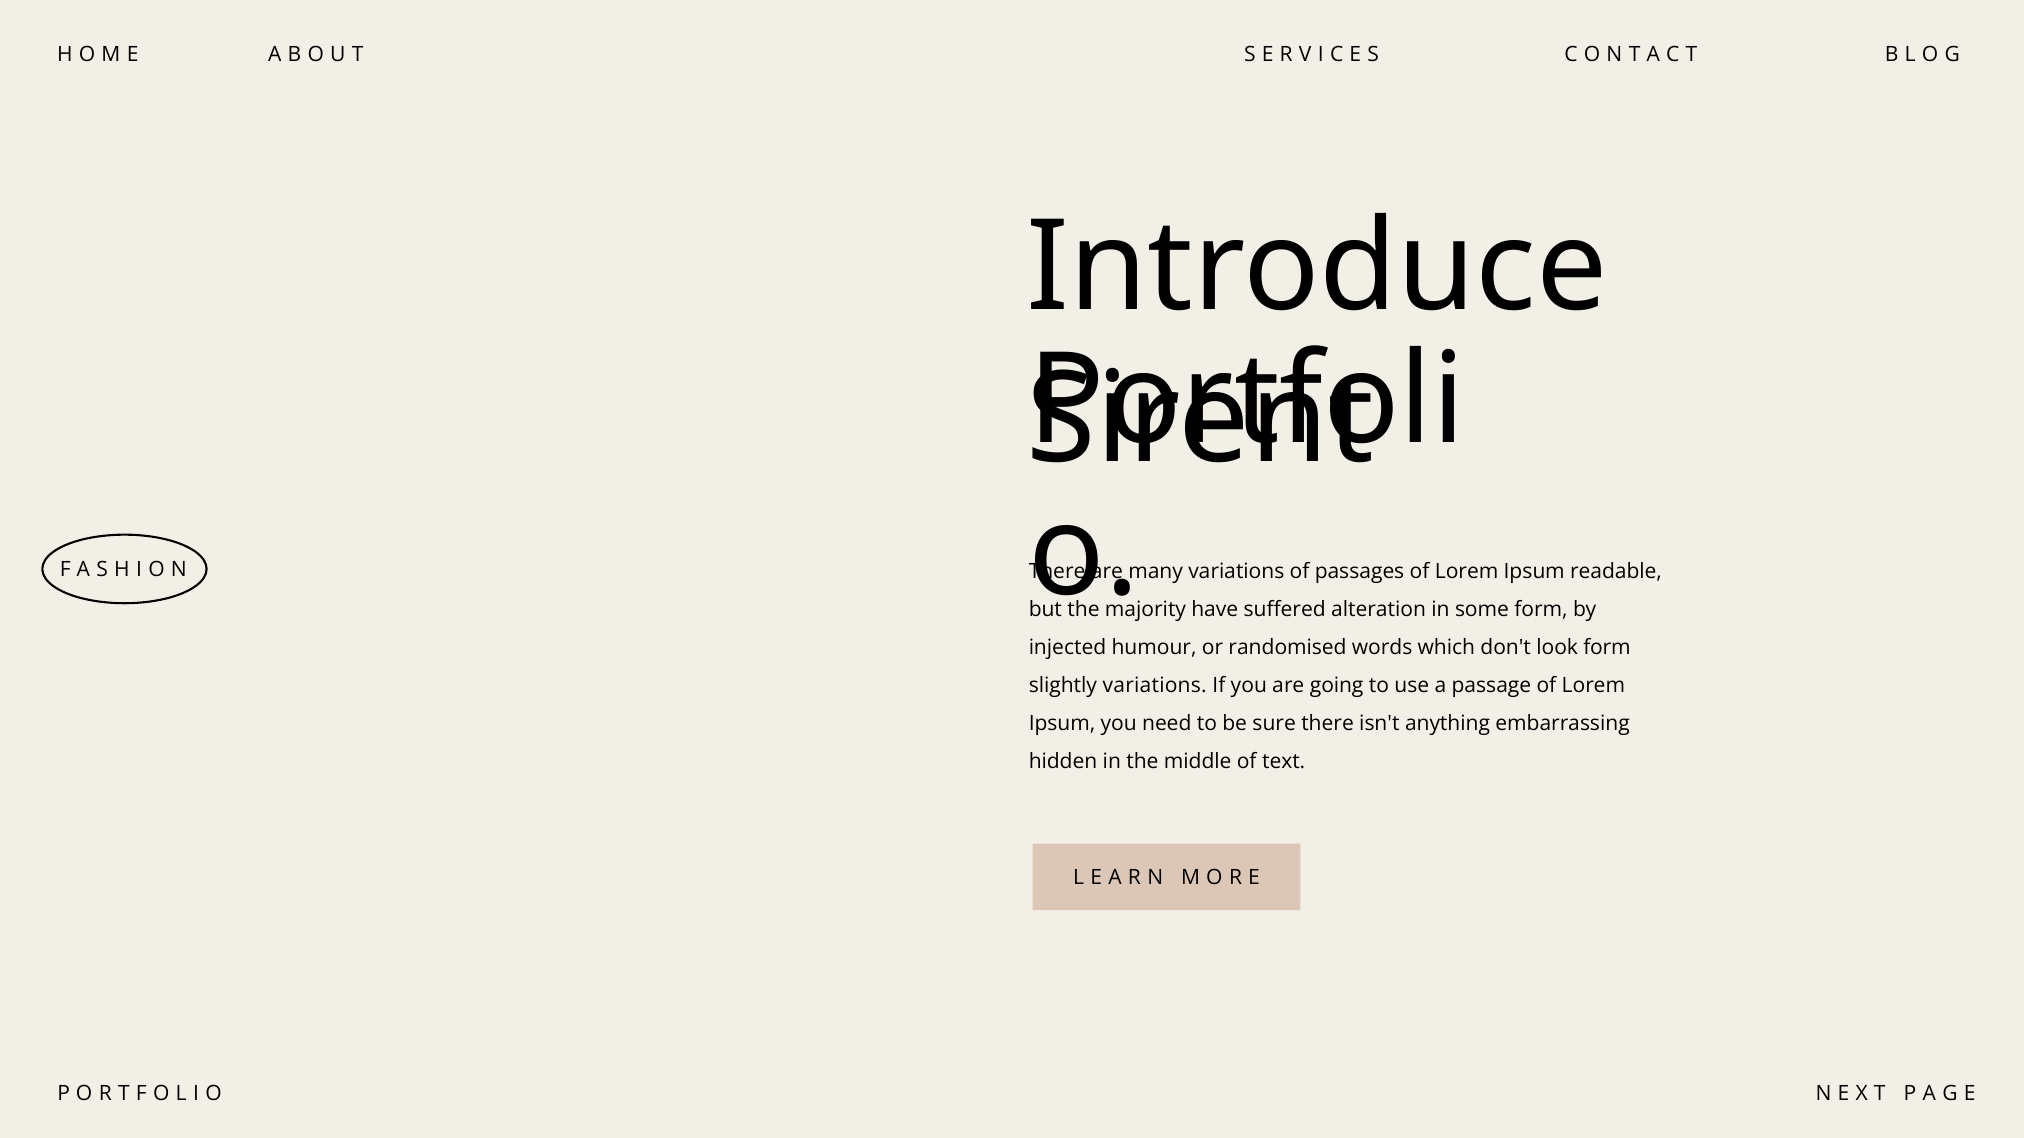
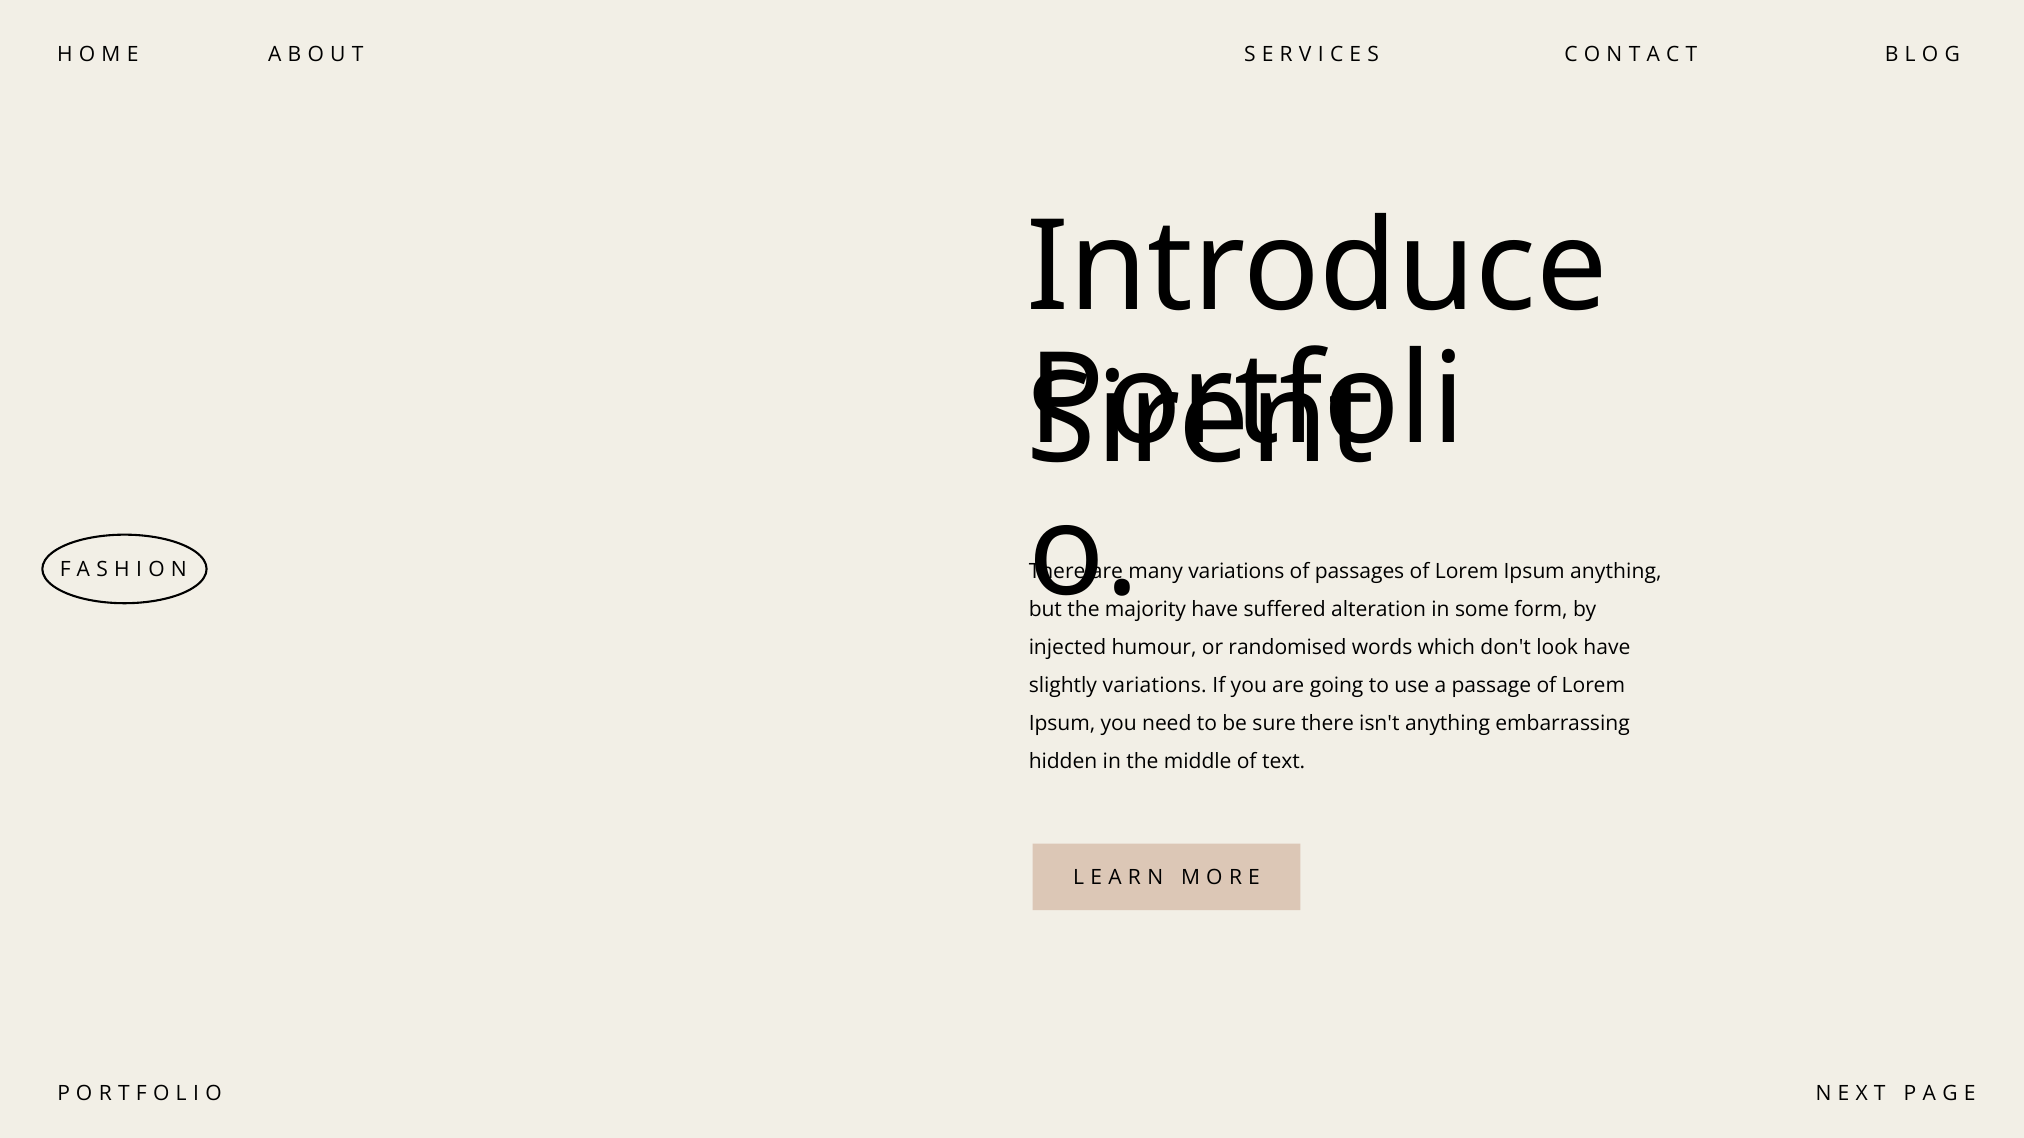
Ipsum readable: readable -> anything
look form: form -> have
